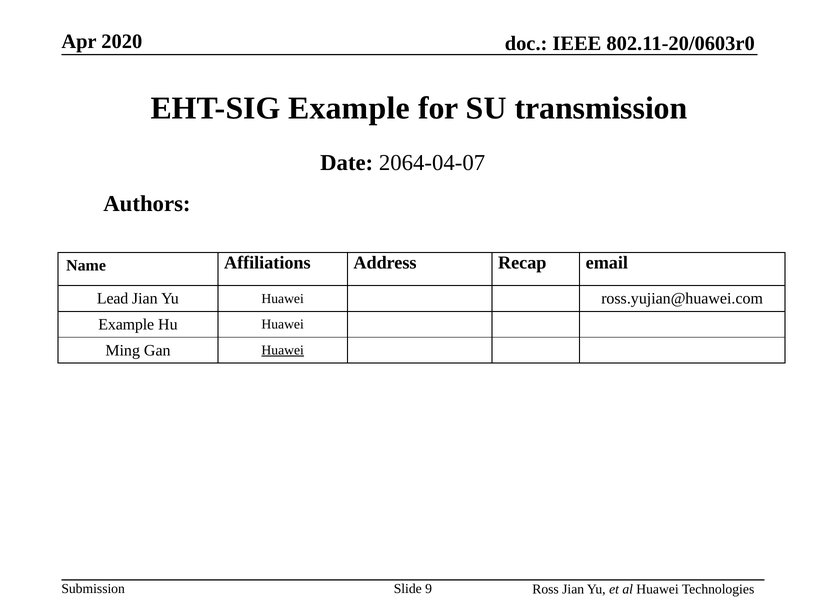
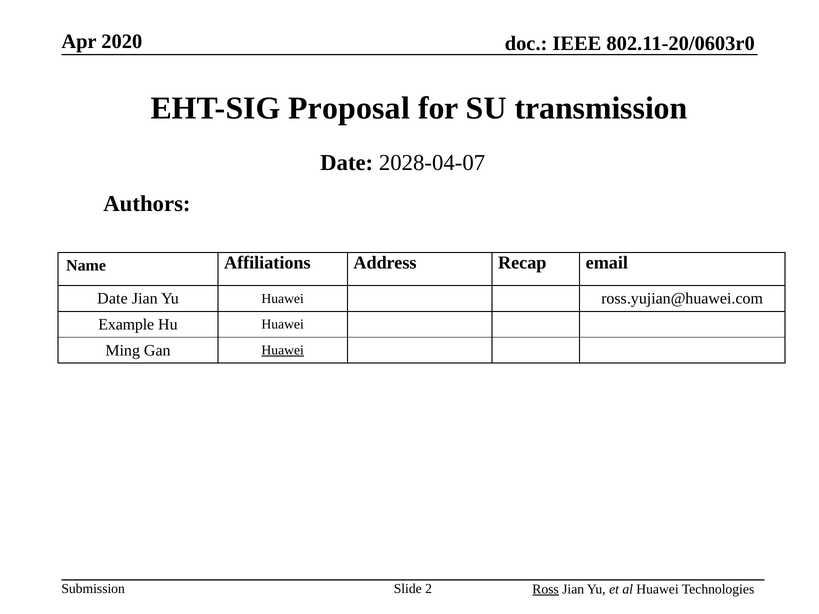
EHT-SIG Example: Example -> Proposal
2064-04-07: 2064-04-07 -> 2028-04-07
Lead at (113, 299): Lead -> Date
9: 9 -> 2
Ross underline: none -> present
